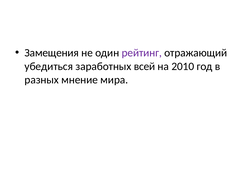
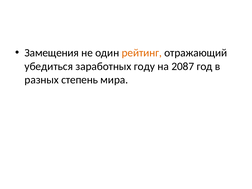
рейтинг colour: purple -> orange
всей: всей -> году
2010: 2010 -> 2087
мнение: мнение -> степень
